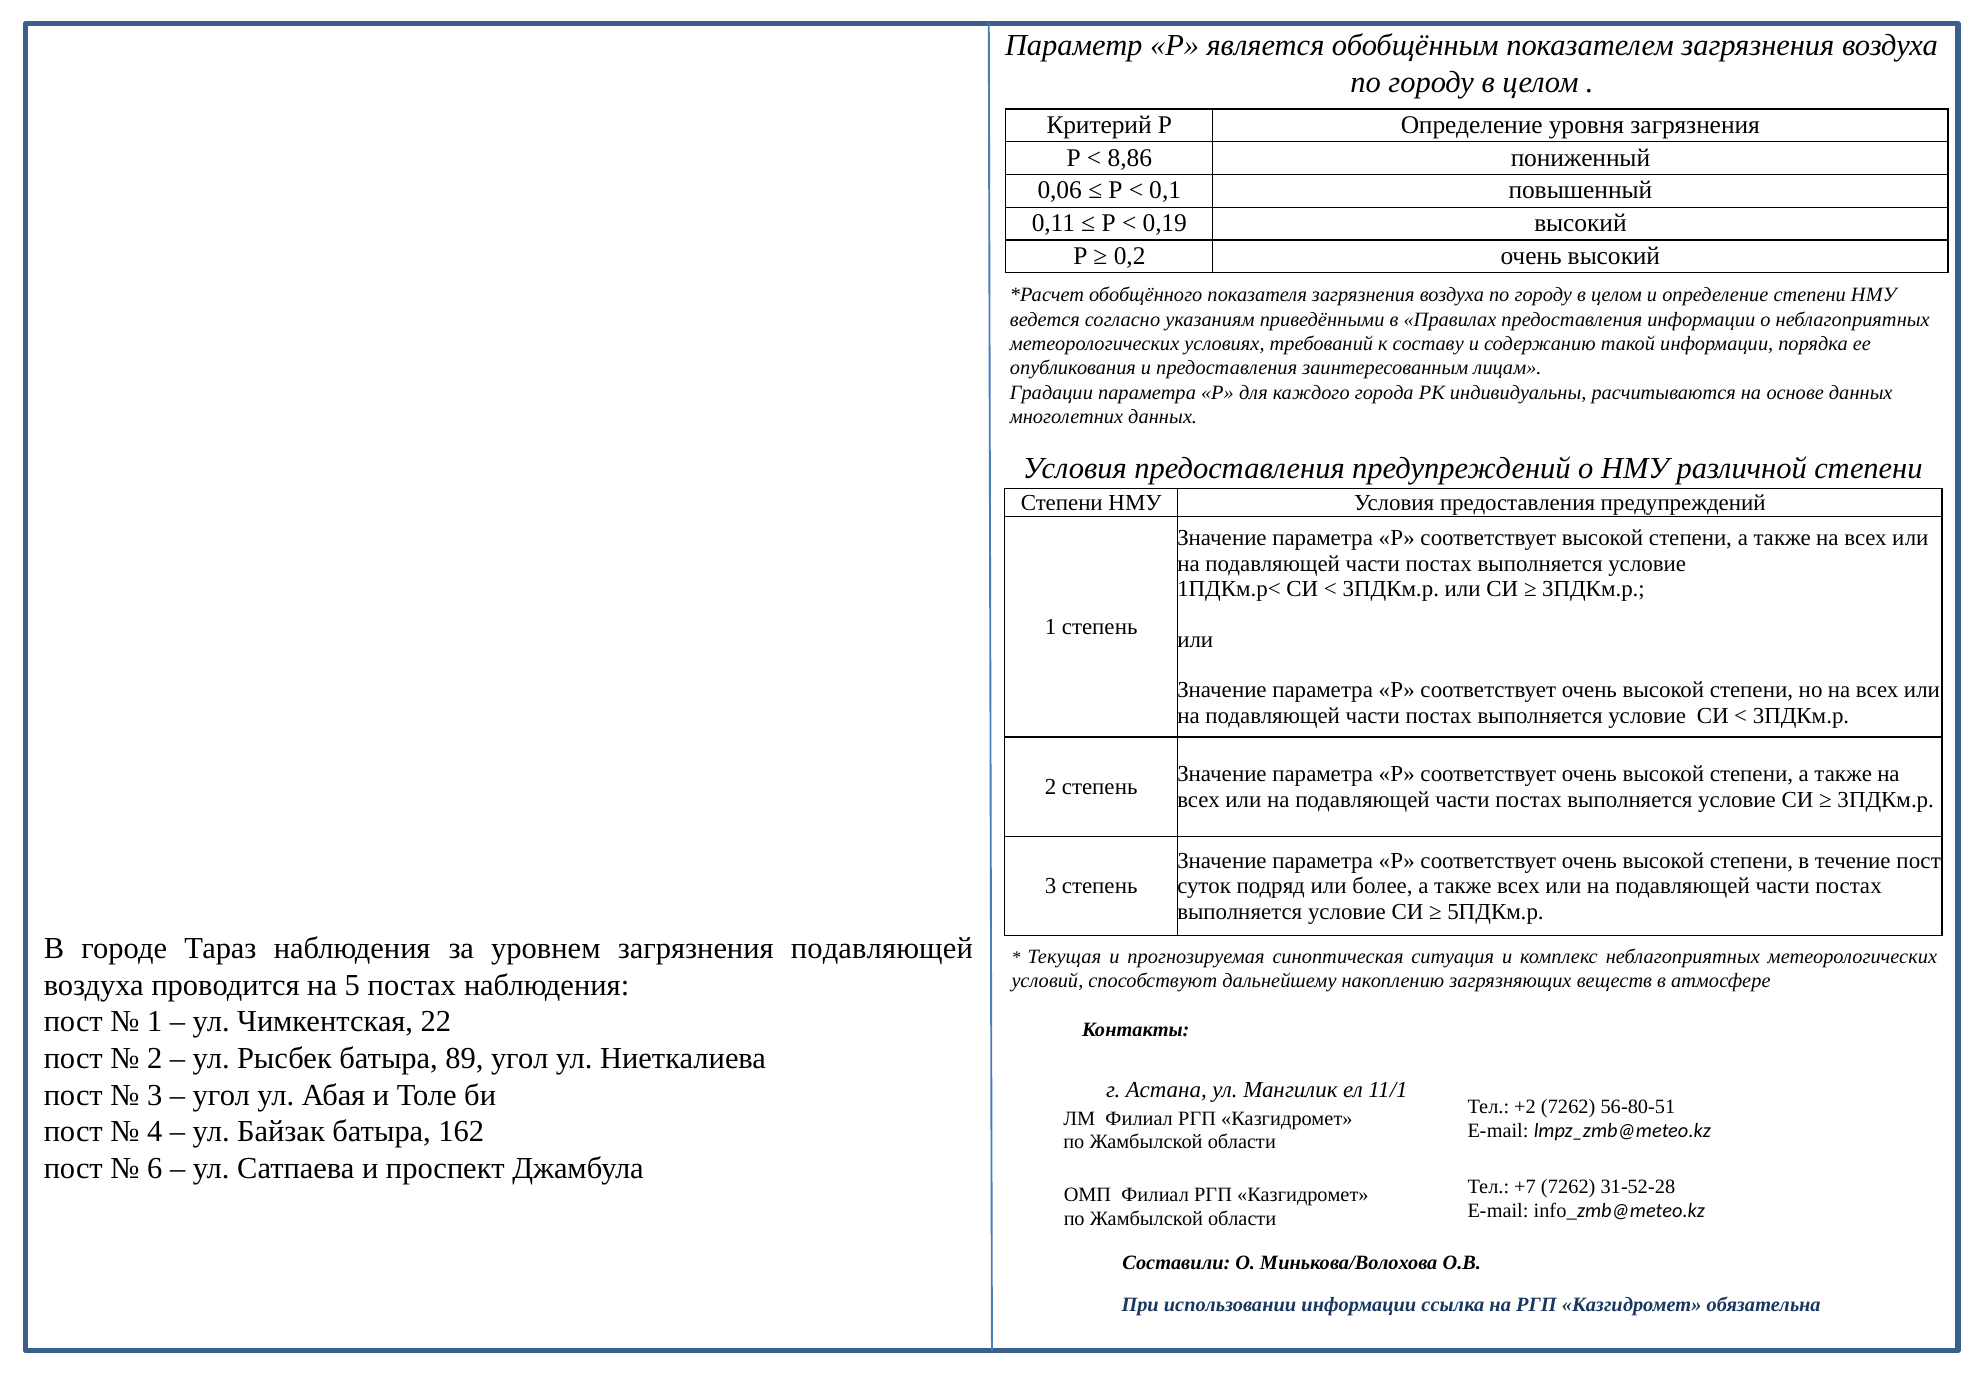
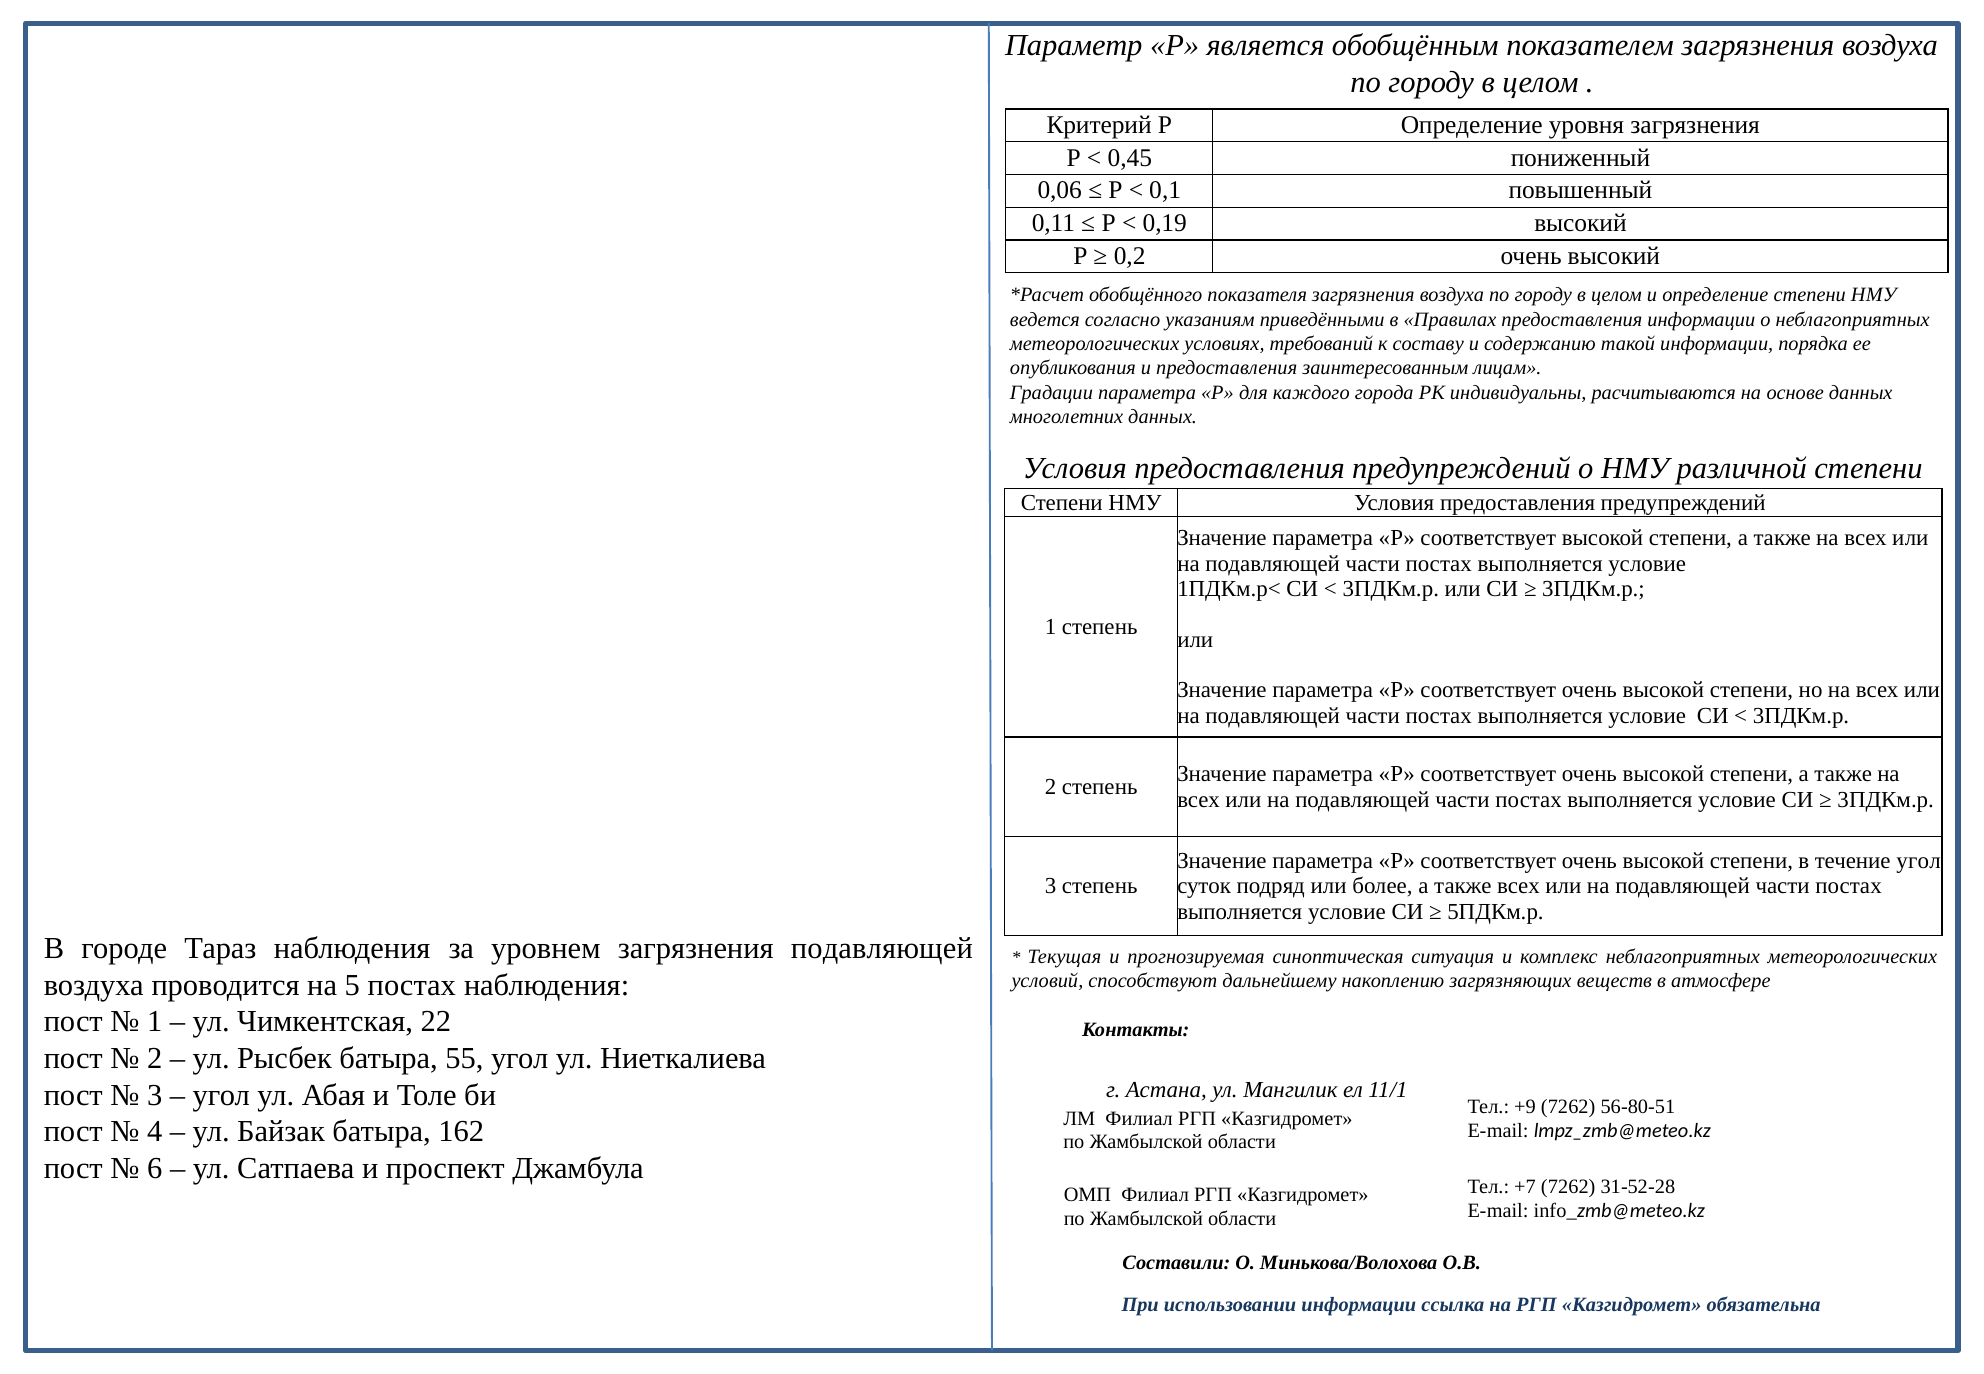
8,86: 8,86 -> 0,45
течение пост: пост -> угол
89: 89 -> 55
+2: +2 -> +9
